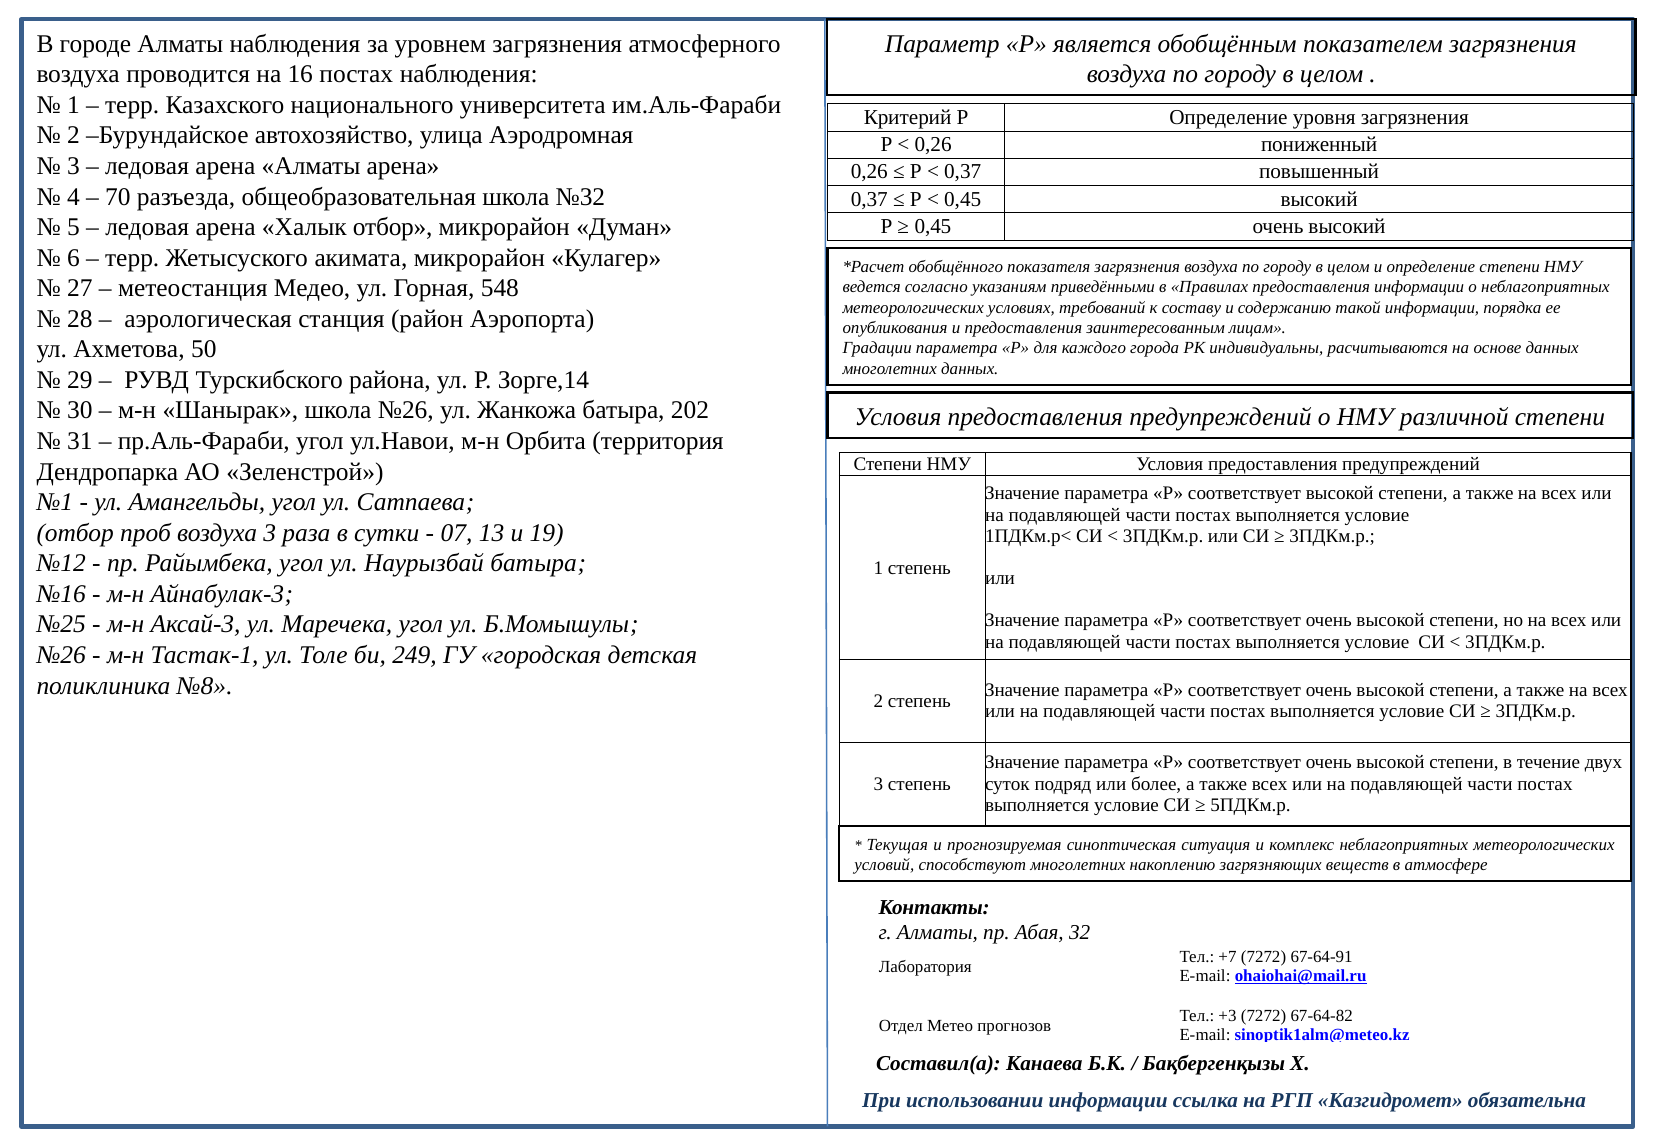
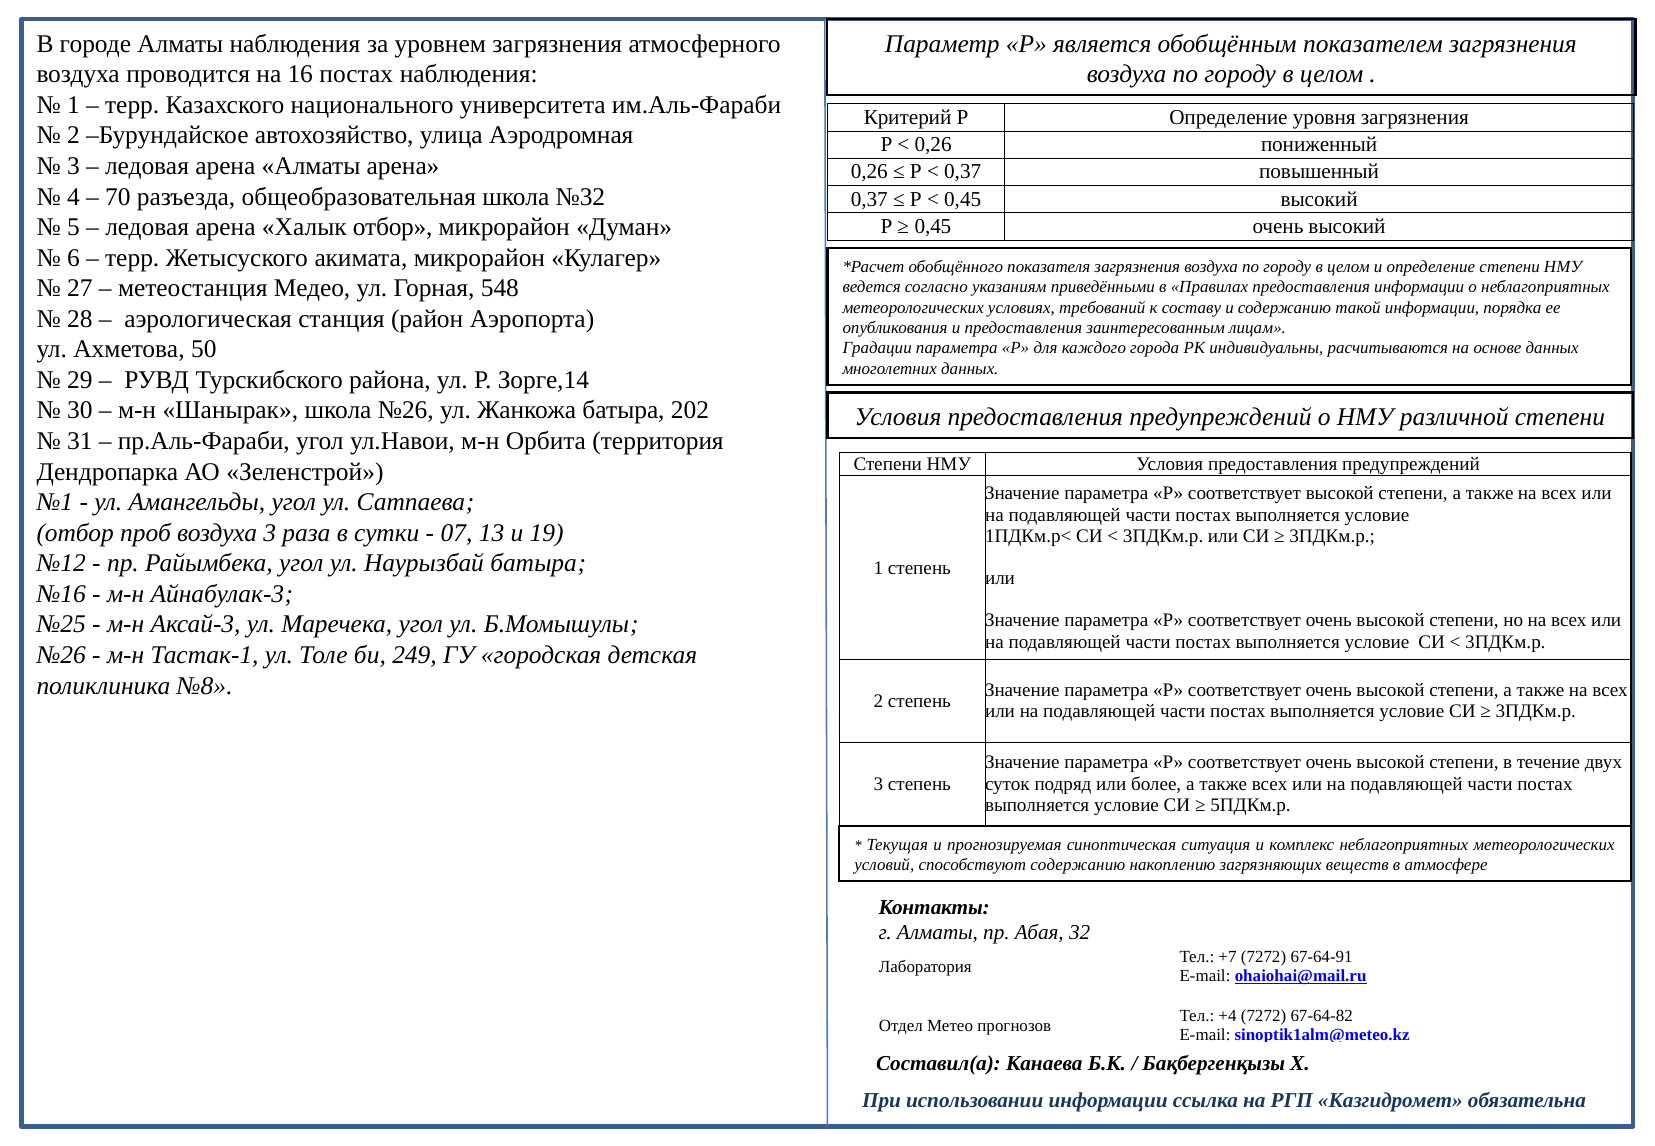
способствуют многолетних: многолетних -> содержанию
+3: +3 -> +4
